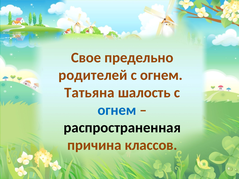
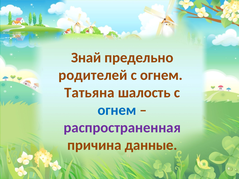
Свое: Свое -> Знай
распространенная colour: black -> purple
классов: классов -> данные
